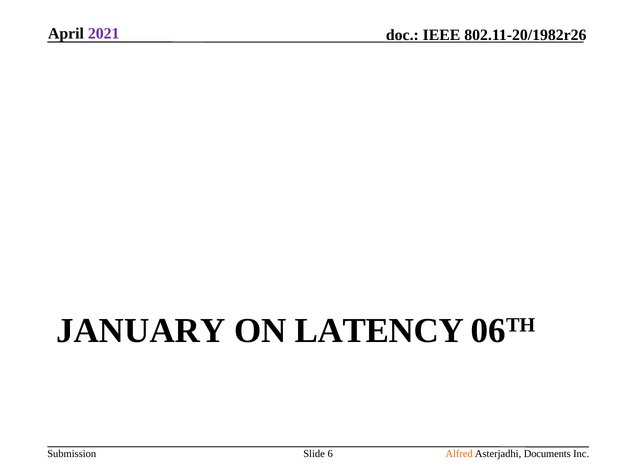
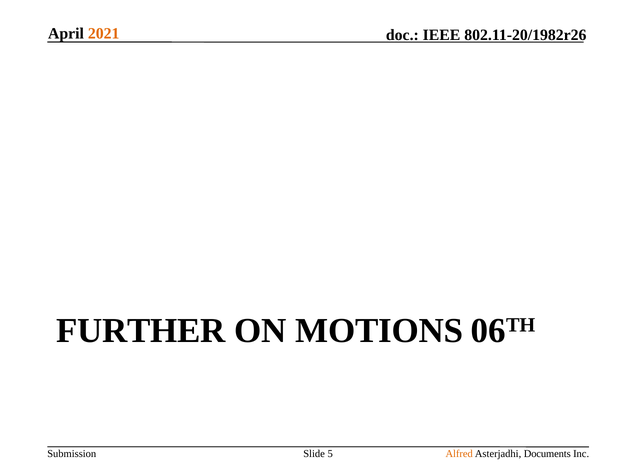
2021 colour: purple -> orange
JANUARY: JANUARY -> FURTHER
LATENCY: LATENCY -> MOTIONS
6: 6 -> 5
